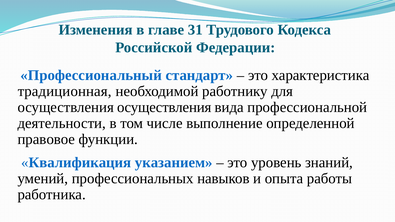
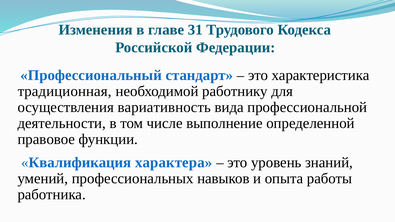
осуществления осуществления: осуществления -> вариативность
указанием: указанием -> характера
